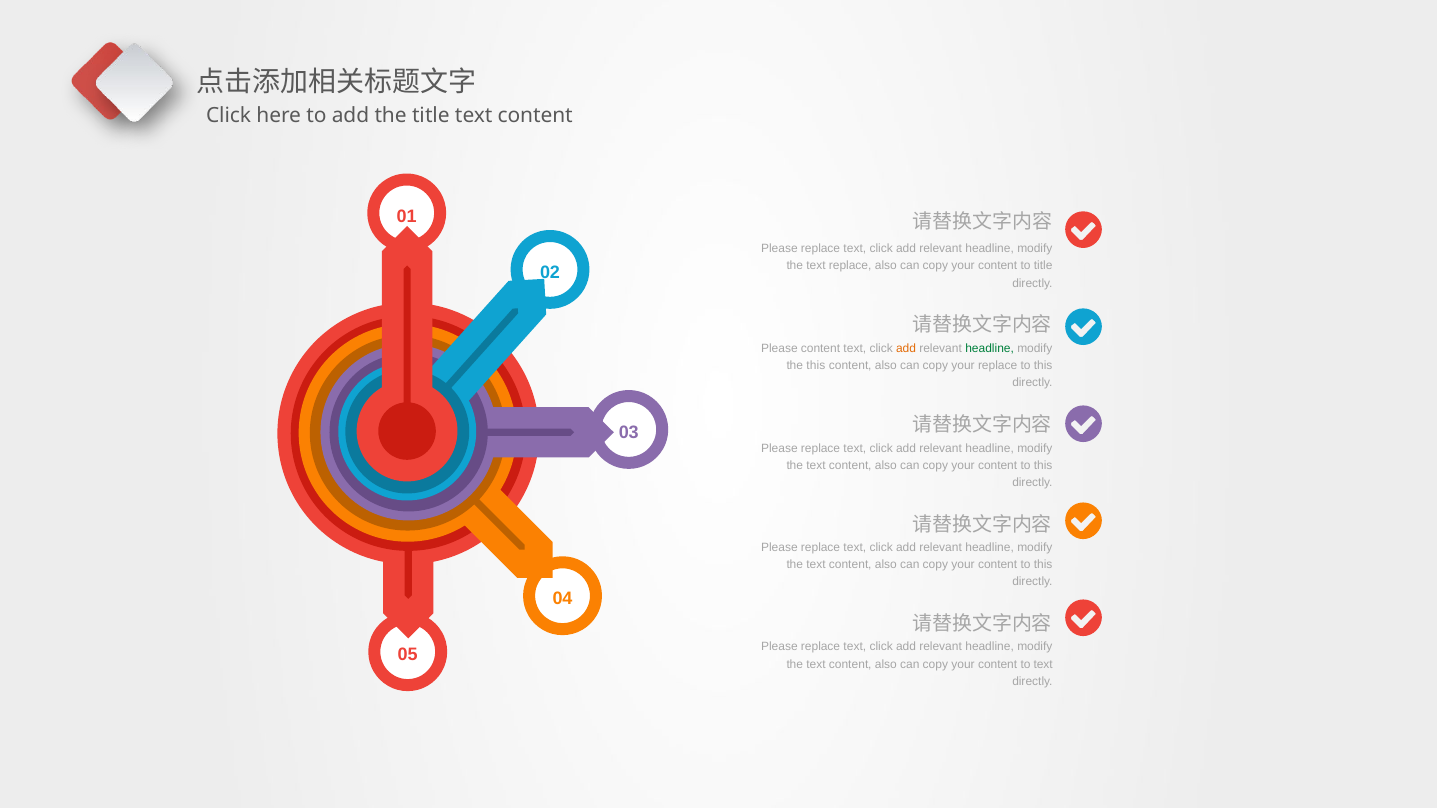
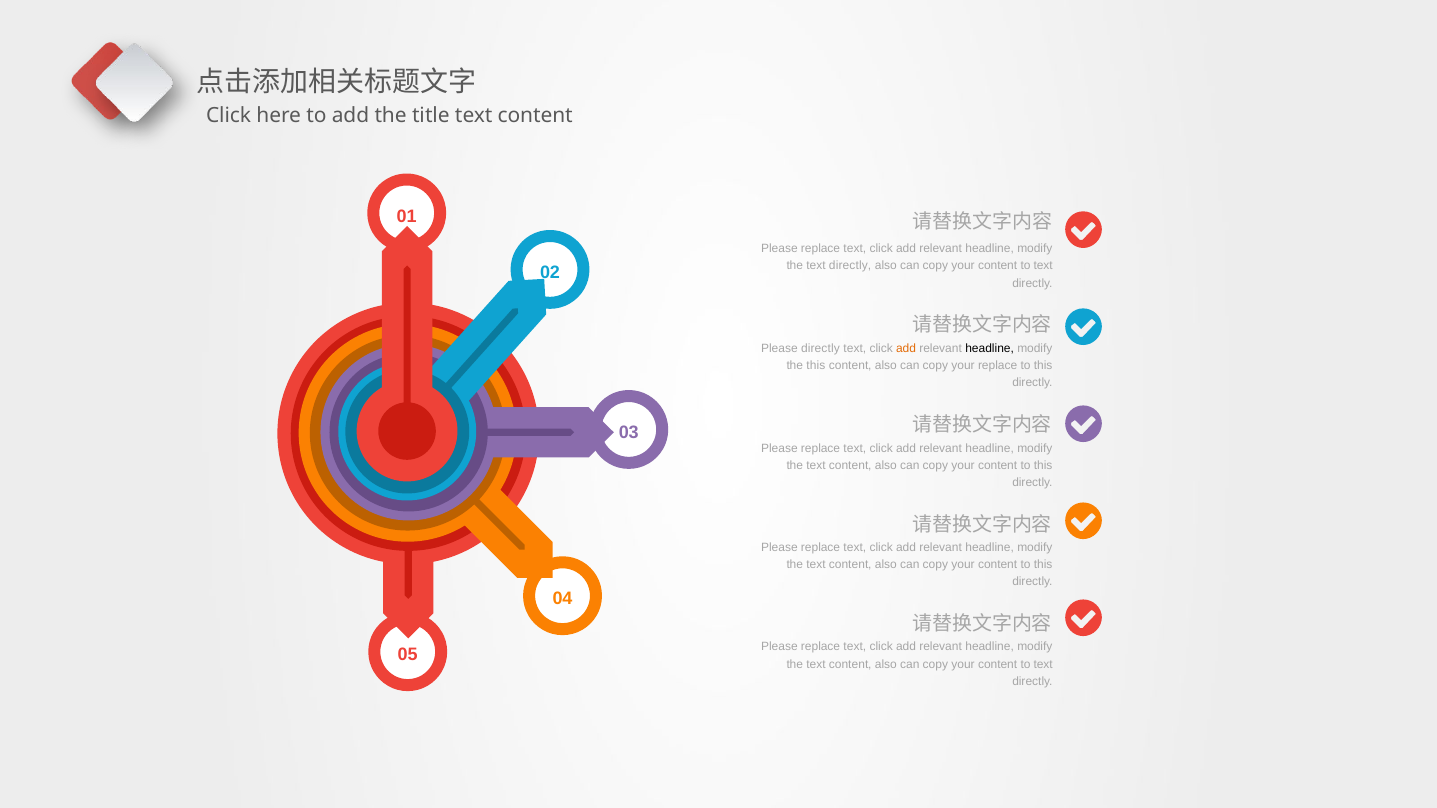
the text replace: replace -> directly
title at (1043, 266): title -> text
Please content: content -> directly
headline at (990, 349) colour: green -> black
